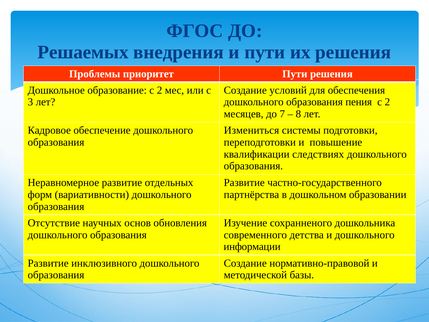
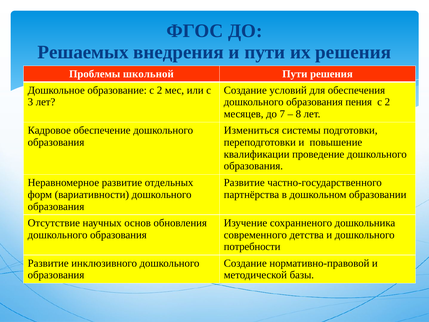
приоритет: приоритет -> школьной
следствиях: следствиях -> проведение
информации: информации -> потребности
